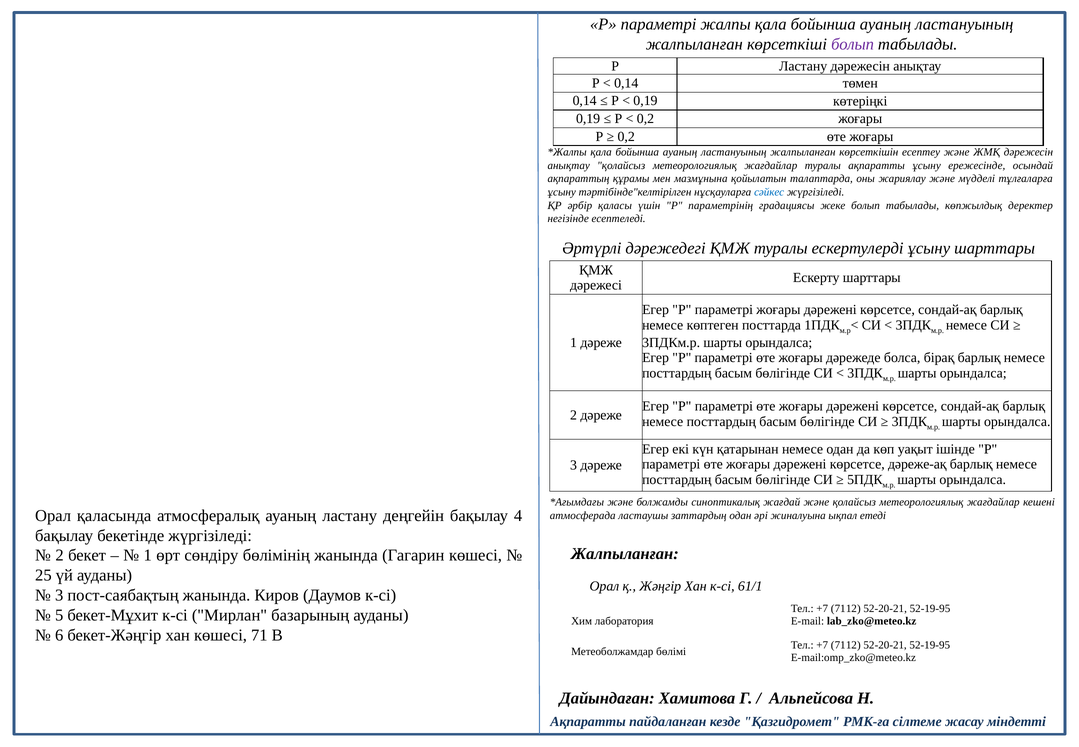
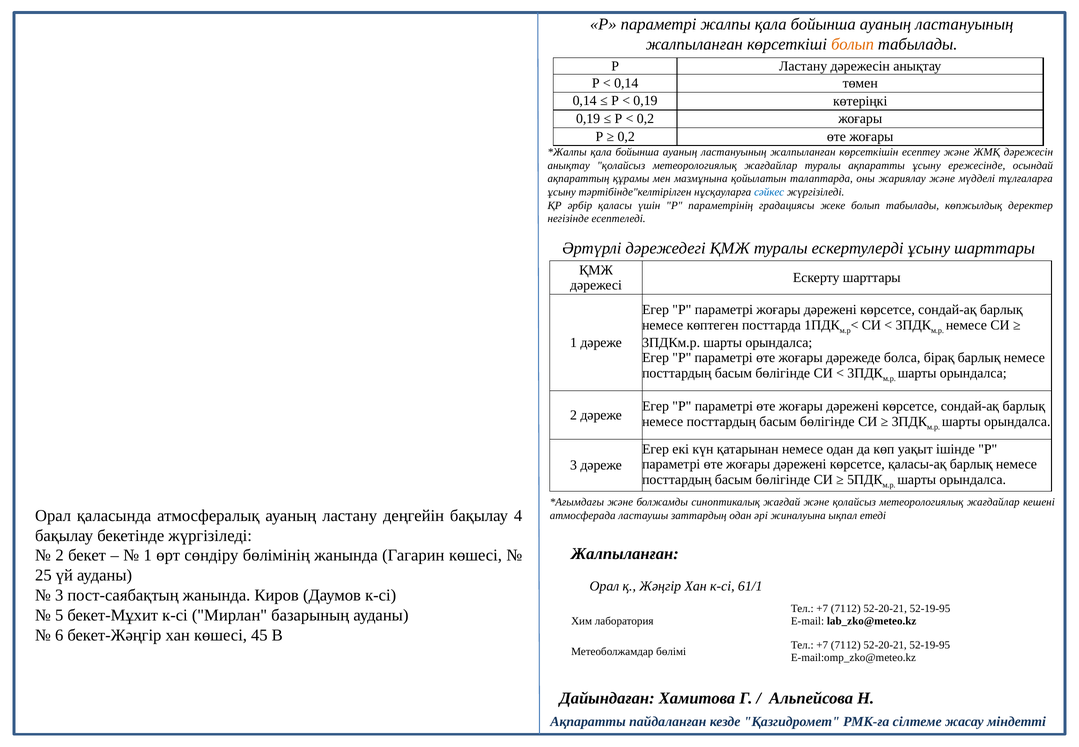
болып at (853, 44) colour: purple -> orange
дәреже-ақ: дәреже-ақ -> қаласы-ақ
71: 71 -> 45
